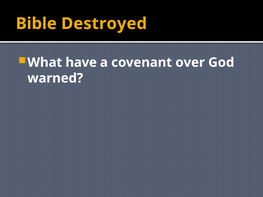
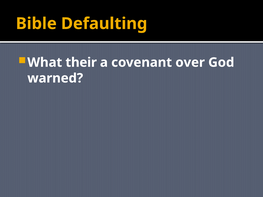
Destroyed: Destroyed -> Defaulting
have: have -> their
